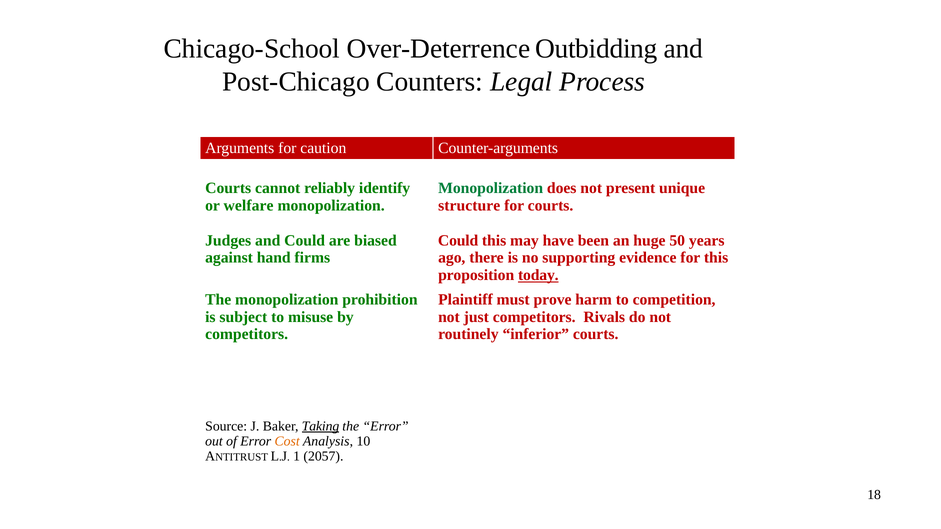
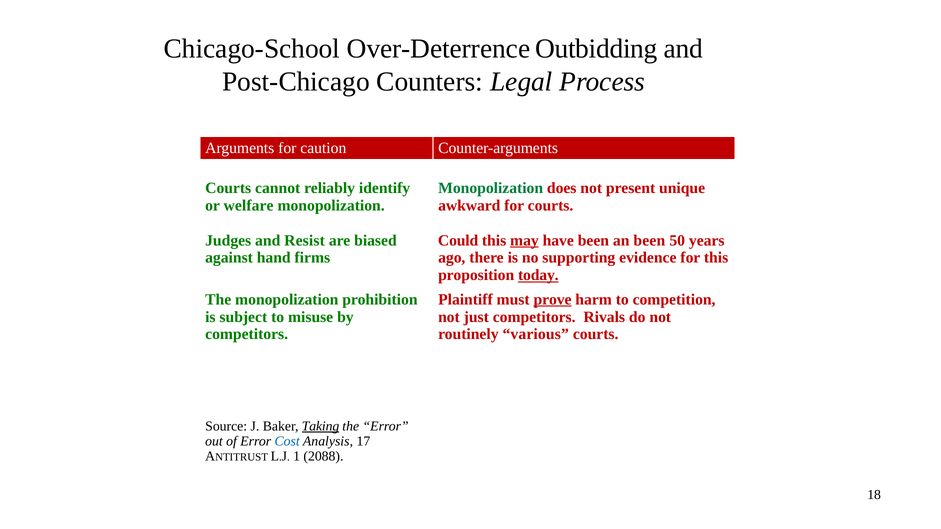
structure: structure -> awkward
and Could: Could -> Resist
may underline: none -> present
an huge: huge -> been
prove underline: none -> present
inferior: inferior -> various
Cost colour: orange -> blue
10: 10 -> 17
2057: 2057 -> 2088
